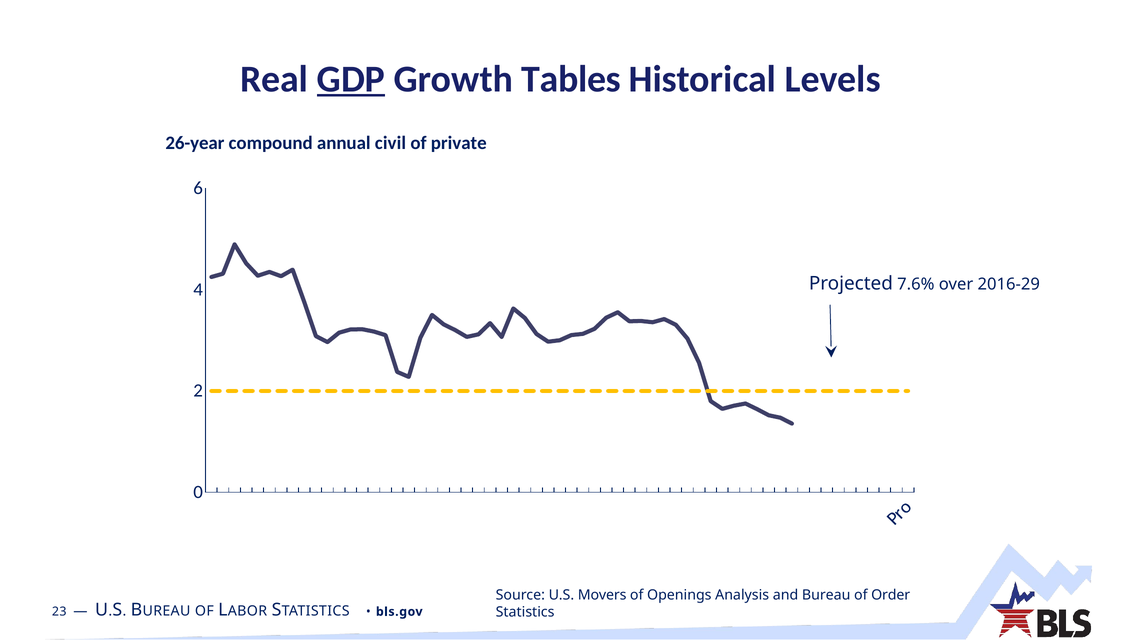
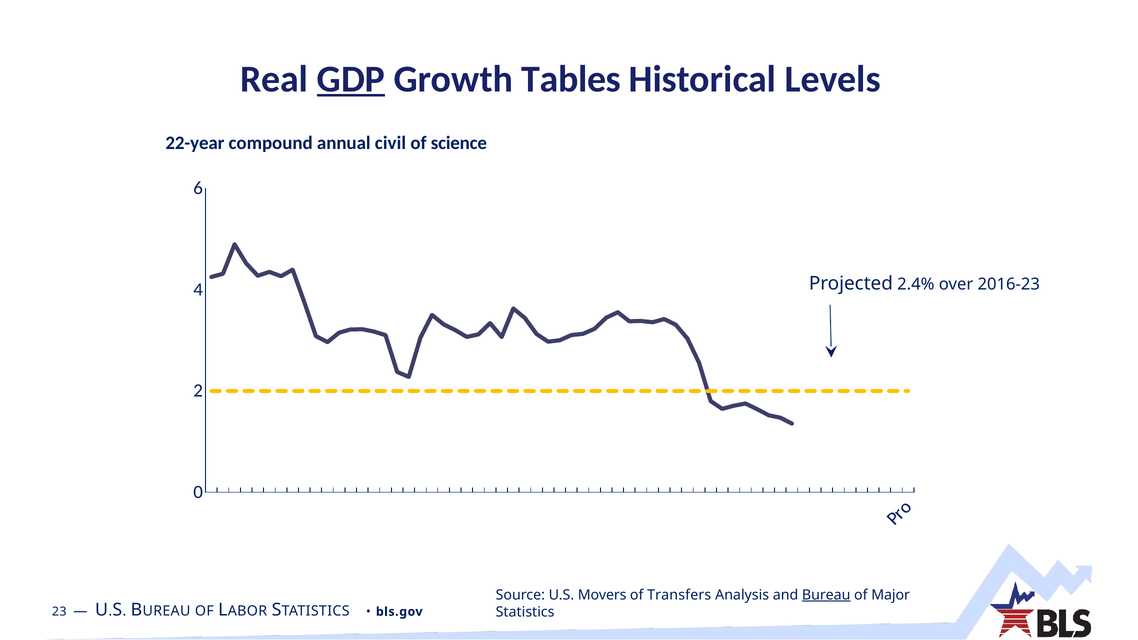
26-year: 26-year -> 22-year
private: private -> science
7.6%: 7.6% -> 2.4%
2016-29: 2016-29 -> 2016-23
Openings: Openings -> Transfers
Bureau at (826, 595) underline: none -> present
Order: Order -> Major
